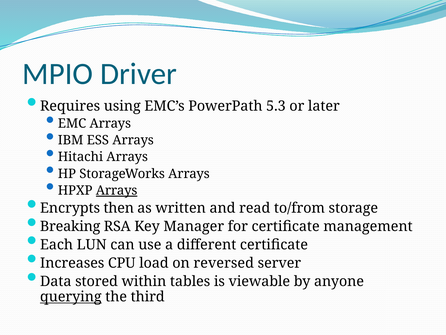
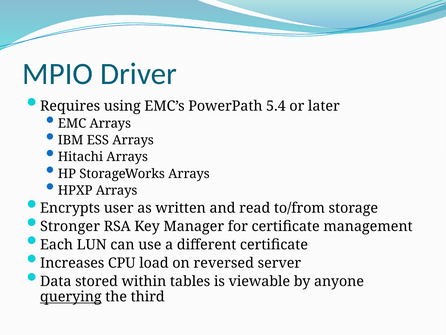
5.3: 5.3 -> 5.4
Arrays at (117, 190) underline: present -> none
then: then -> user
Breaking: Breaking -> Stronger
